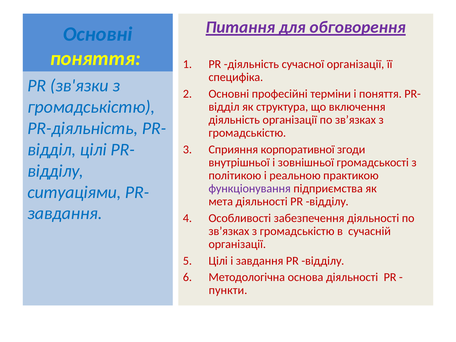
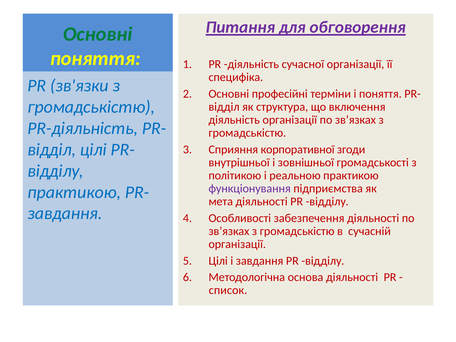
Основні at (98, 34) colour: blue -> green
ситуаціями at (74, 192): ситуаціями -> практикою
пункти: пункти -> список
